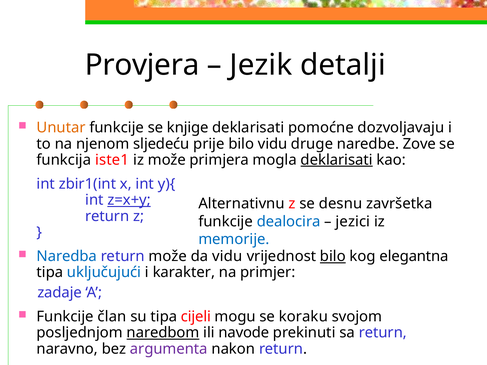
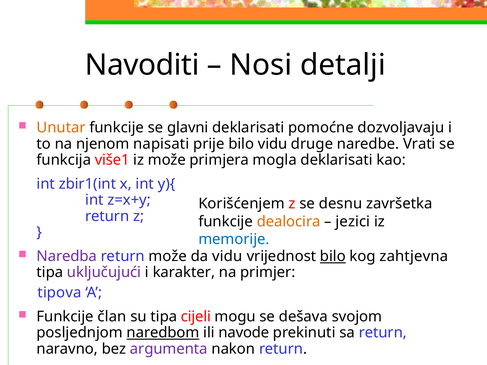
Provjera: Provjera -> Navoditi
Jezik: Jezik -> Nosi
knjige: knjige -> glavni
sljedeću: sljedeću -> napisati
Zove: Zove -> Vrati
iste1: iste1 -> više1
deklarisati at (337, 160) underline: present -> none
z=x+y underline: present -> none
Alternativnu: Alternativnu -> Korišćenjem
dealocira colour: blue -> orange
Naredba colour: blue -> purple
elegantna: elegantna -> zahtjevna
uključujući colour: blue -> purple
zadaje: zadaje -> tipova
koraku: koraku -> dešava
